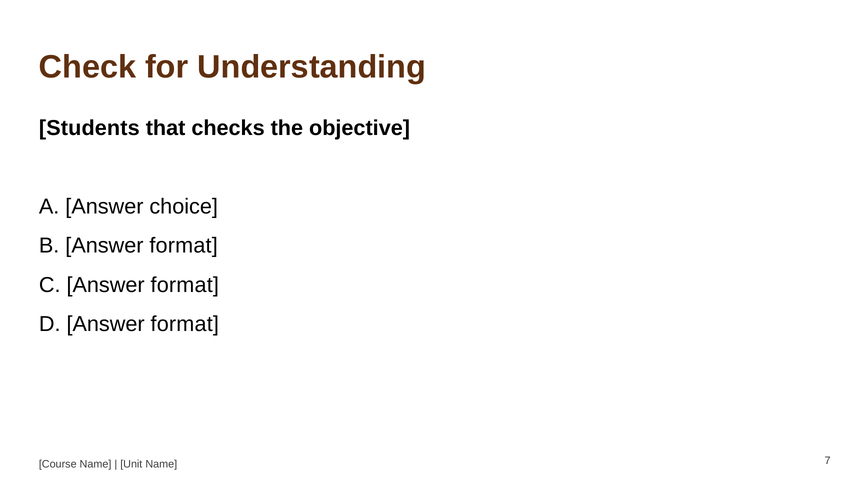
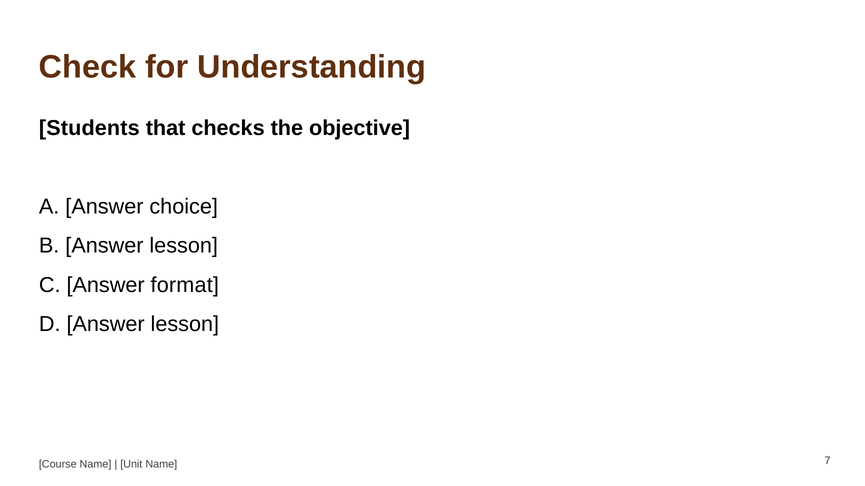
B Answer format: format -> lesson
D Answer format: format -> lesson
